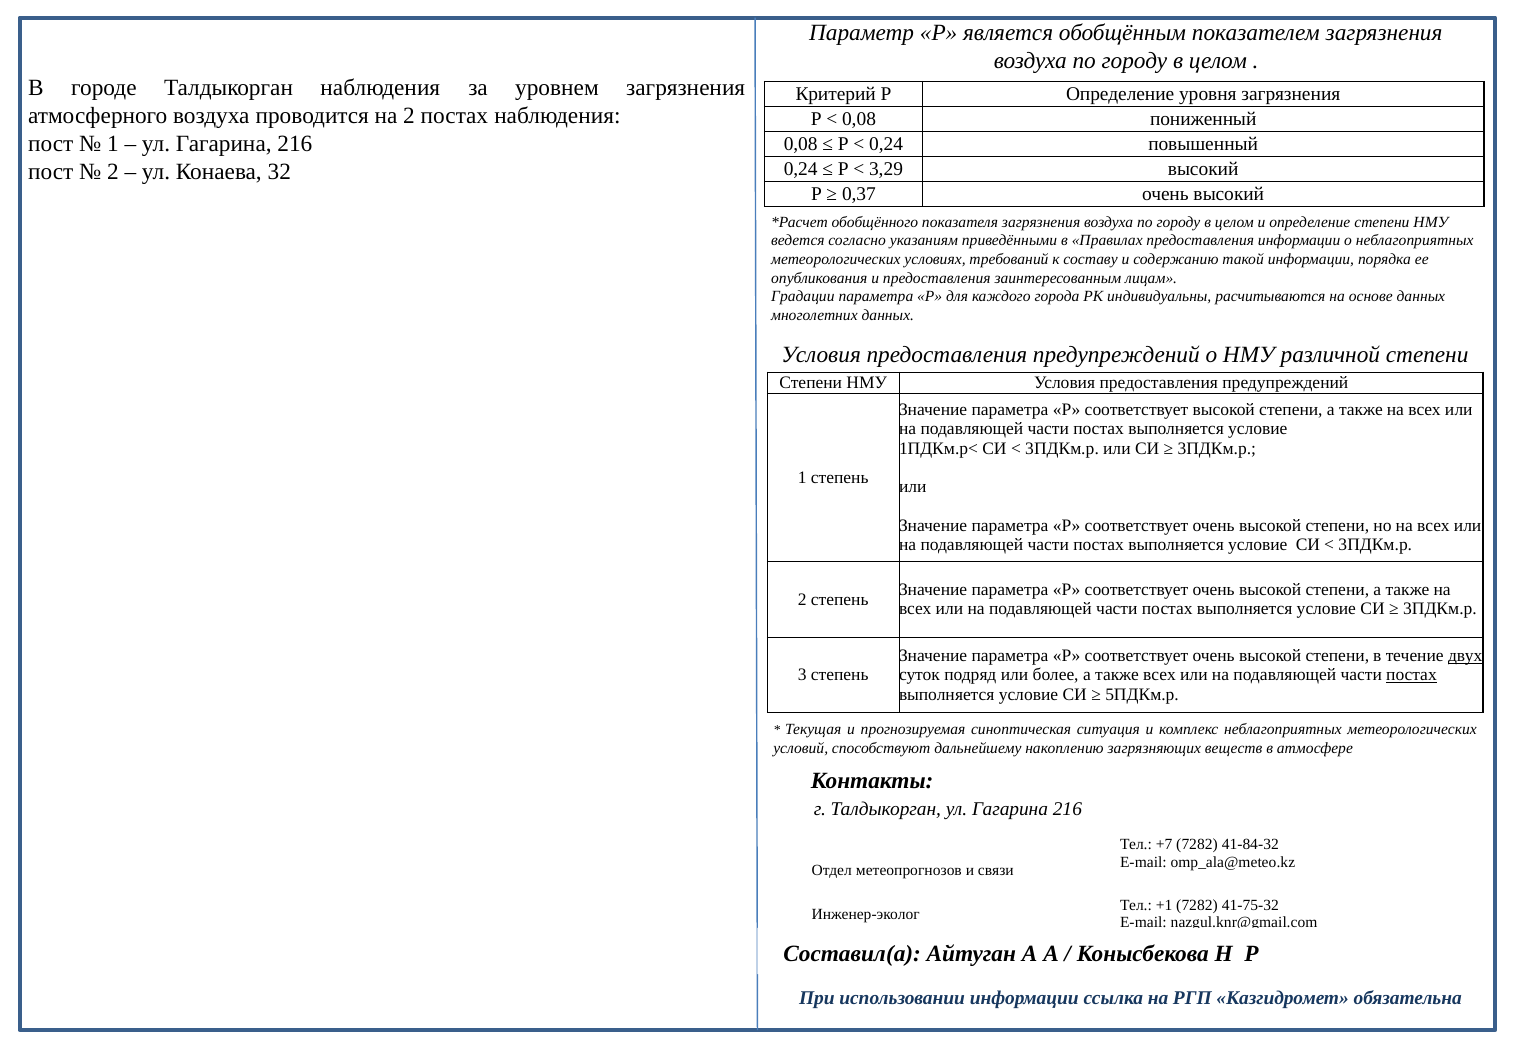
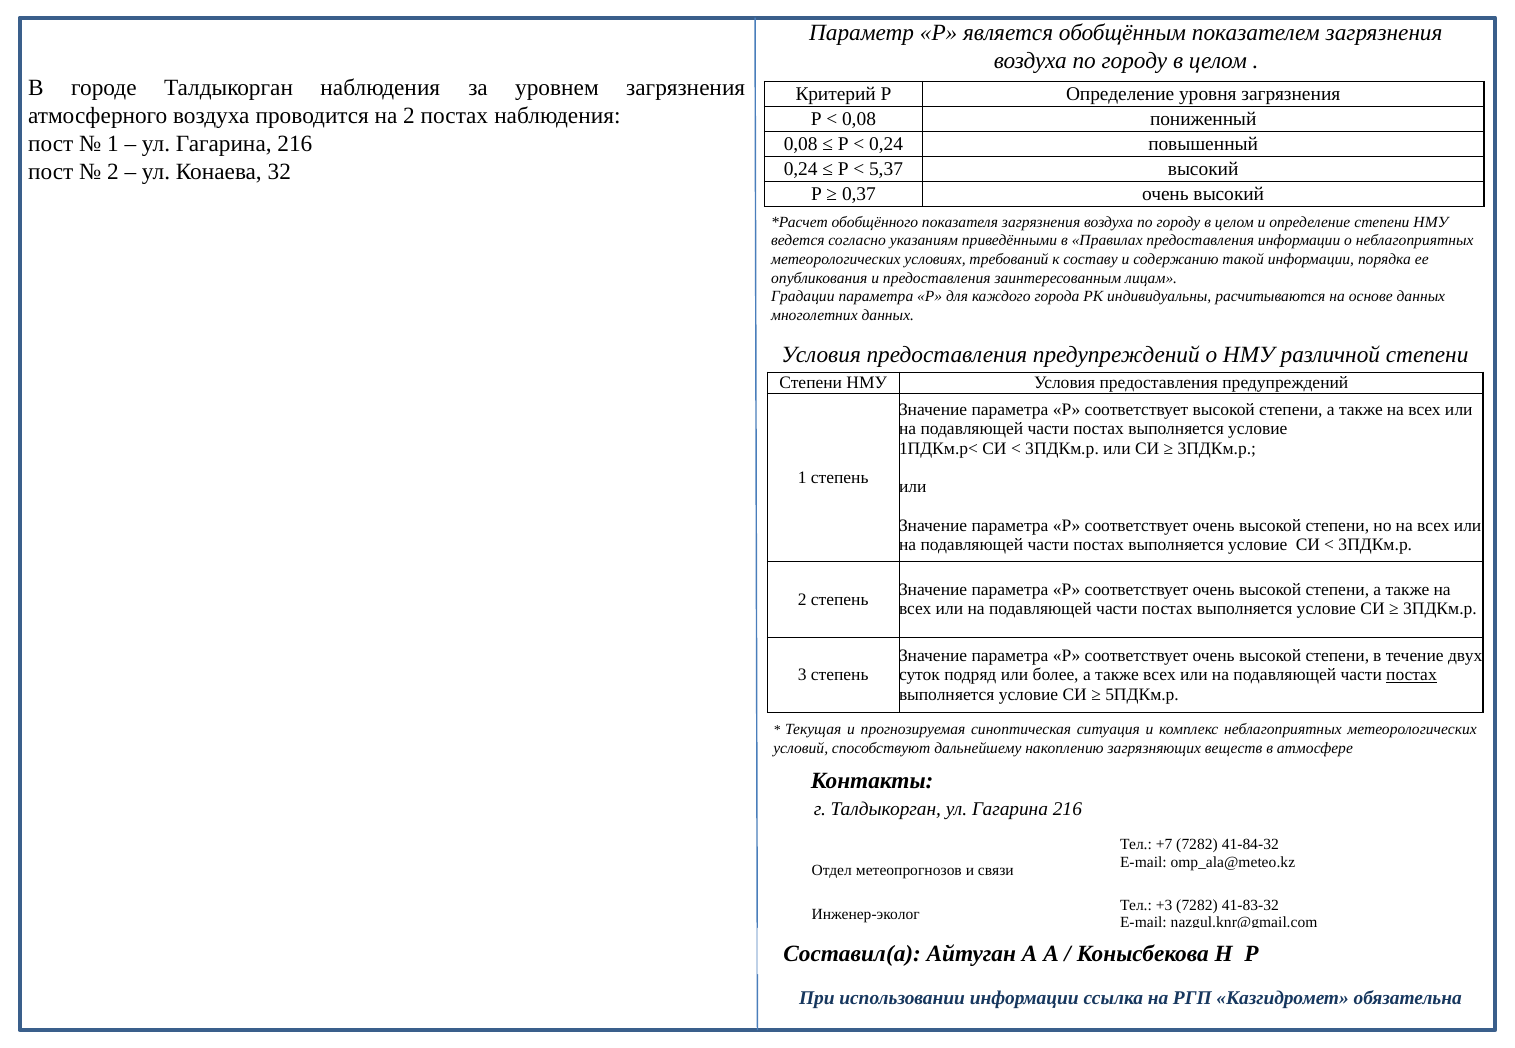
3,29: 3,29 -> 5,37
двух underline: present -> none
+1: +1 -> +3
41-75-32: 41-75-32 -> 41-83-32
